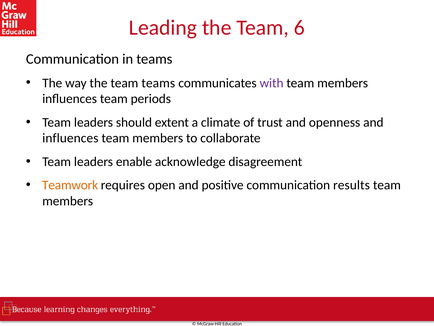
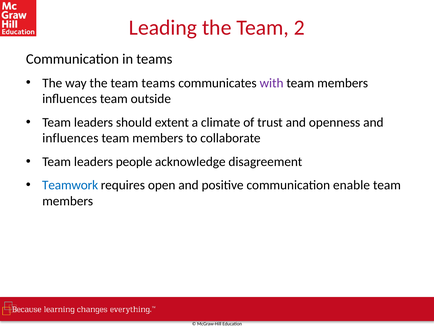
6: 6 -> 2
periods: periods -> outside
enable: enable -> people
Teamwork colour: orange -> blue
results: results -> enable
